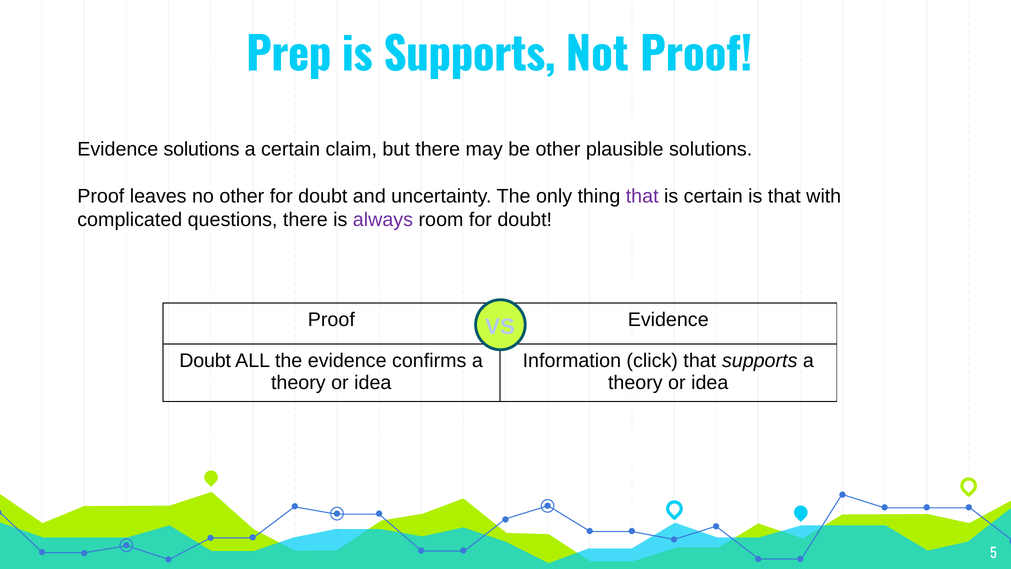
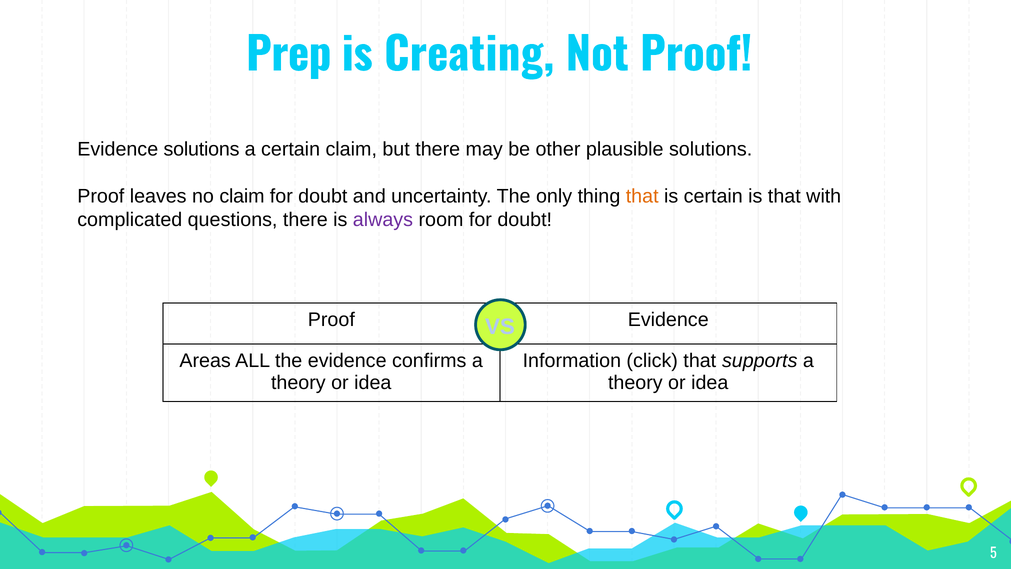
is Supports: Supports -> Creating
no other: other -> claim
that at (642, 196) colour: purple -> orange
Doubt at (205, 360): Doubt -> Areas
